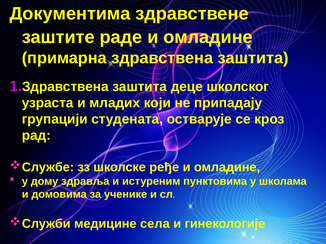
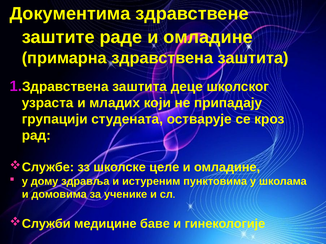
ређе: ређе -> целе
села: села -> баве
